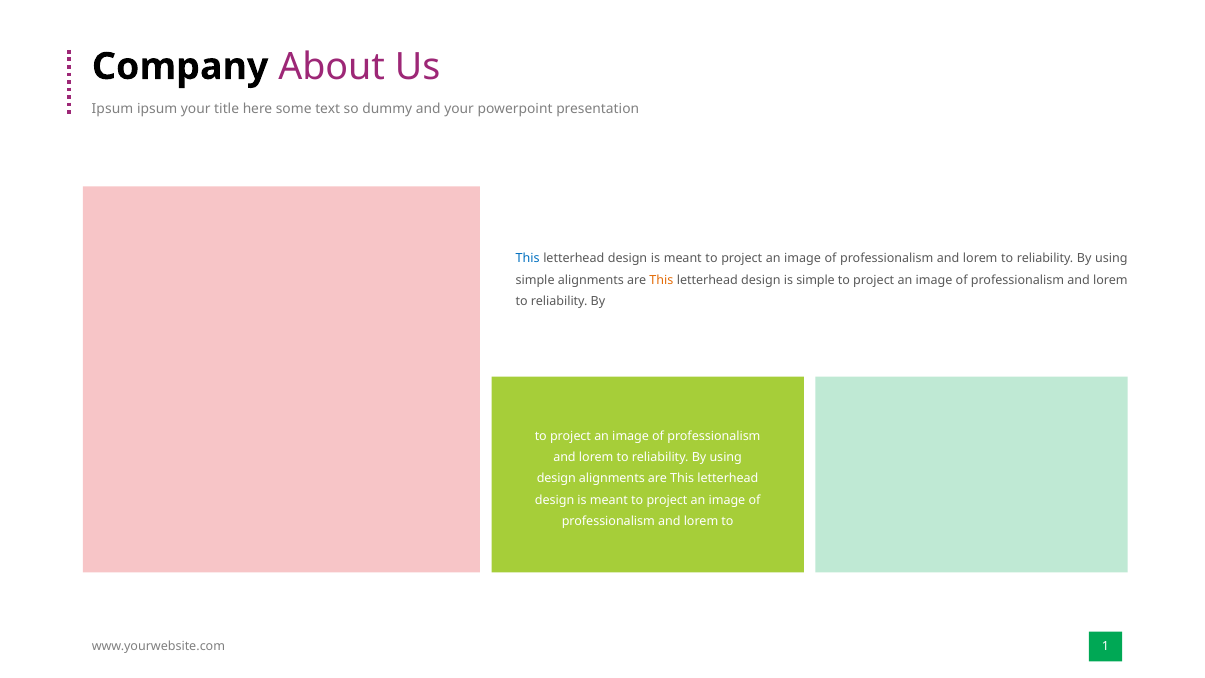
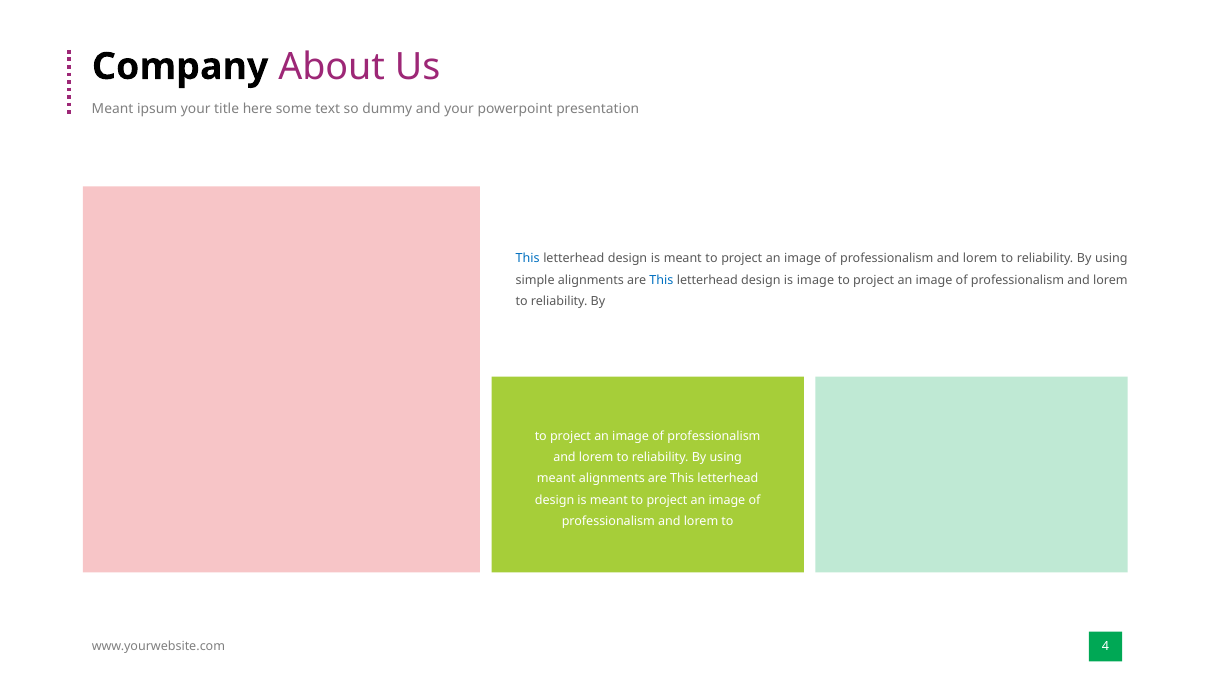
Ipsum at (113, 108): Ipsum -> Meant
This at (661, 280) colour: orange -> blue
is simple: simple -> image
design at (556, 478): design -> meant
1: 1 -> 4
